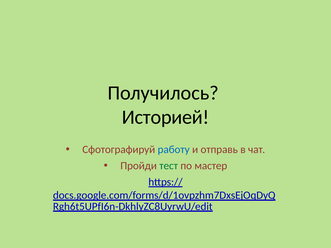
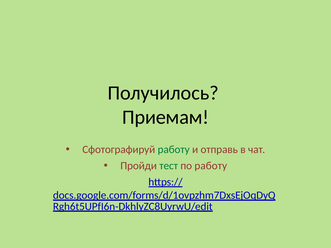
Историей: Историей -> Приемам
работу at (174, 150) colour: blue -> green
по мастер: мастер -> работу
